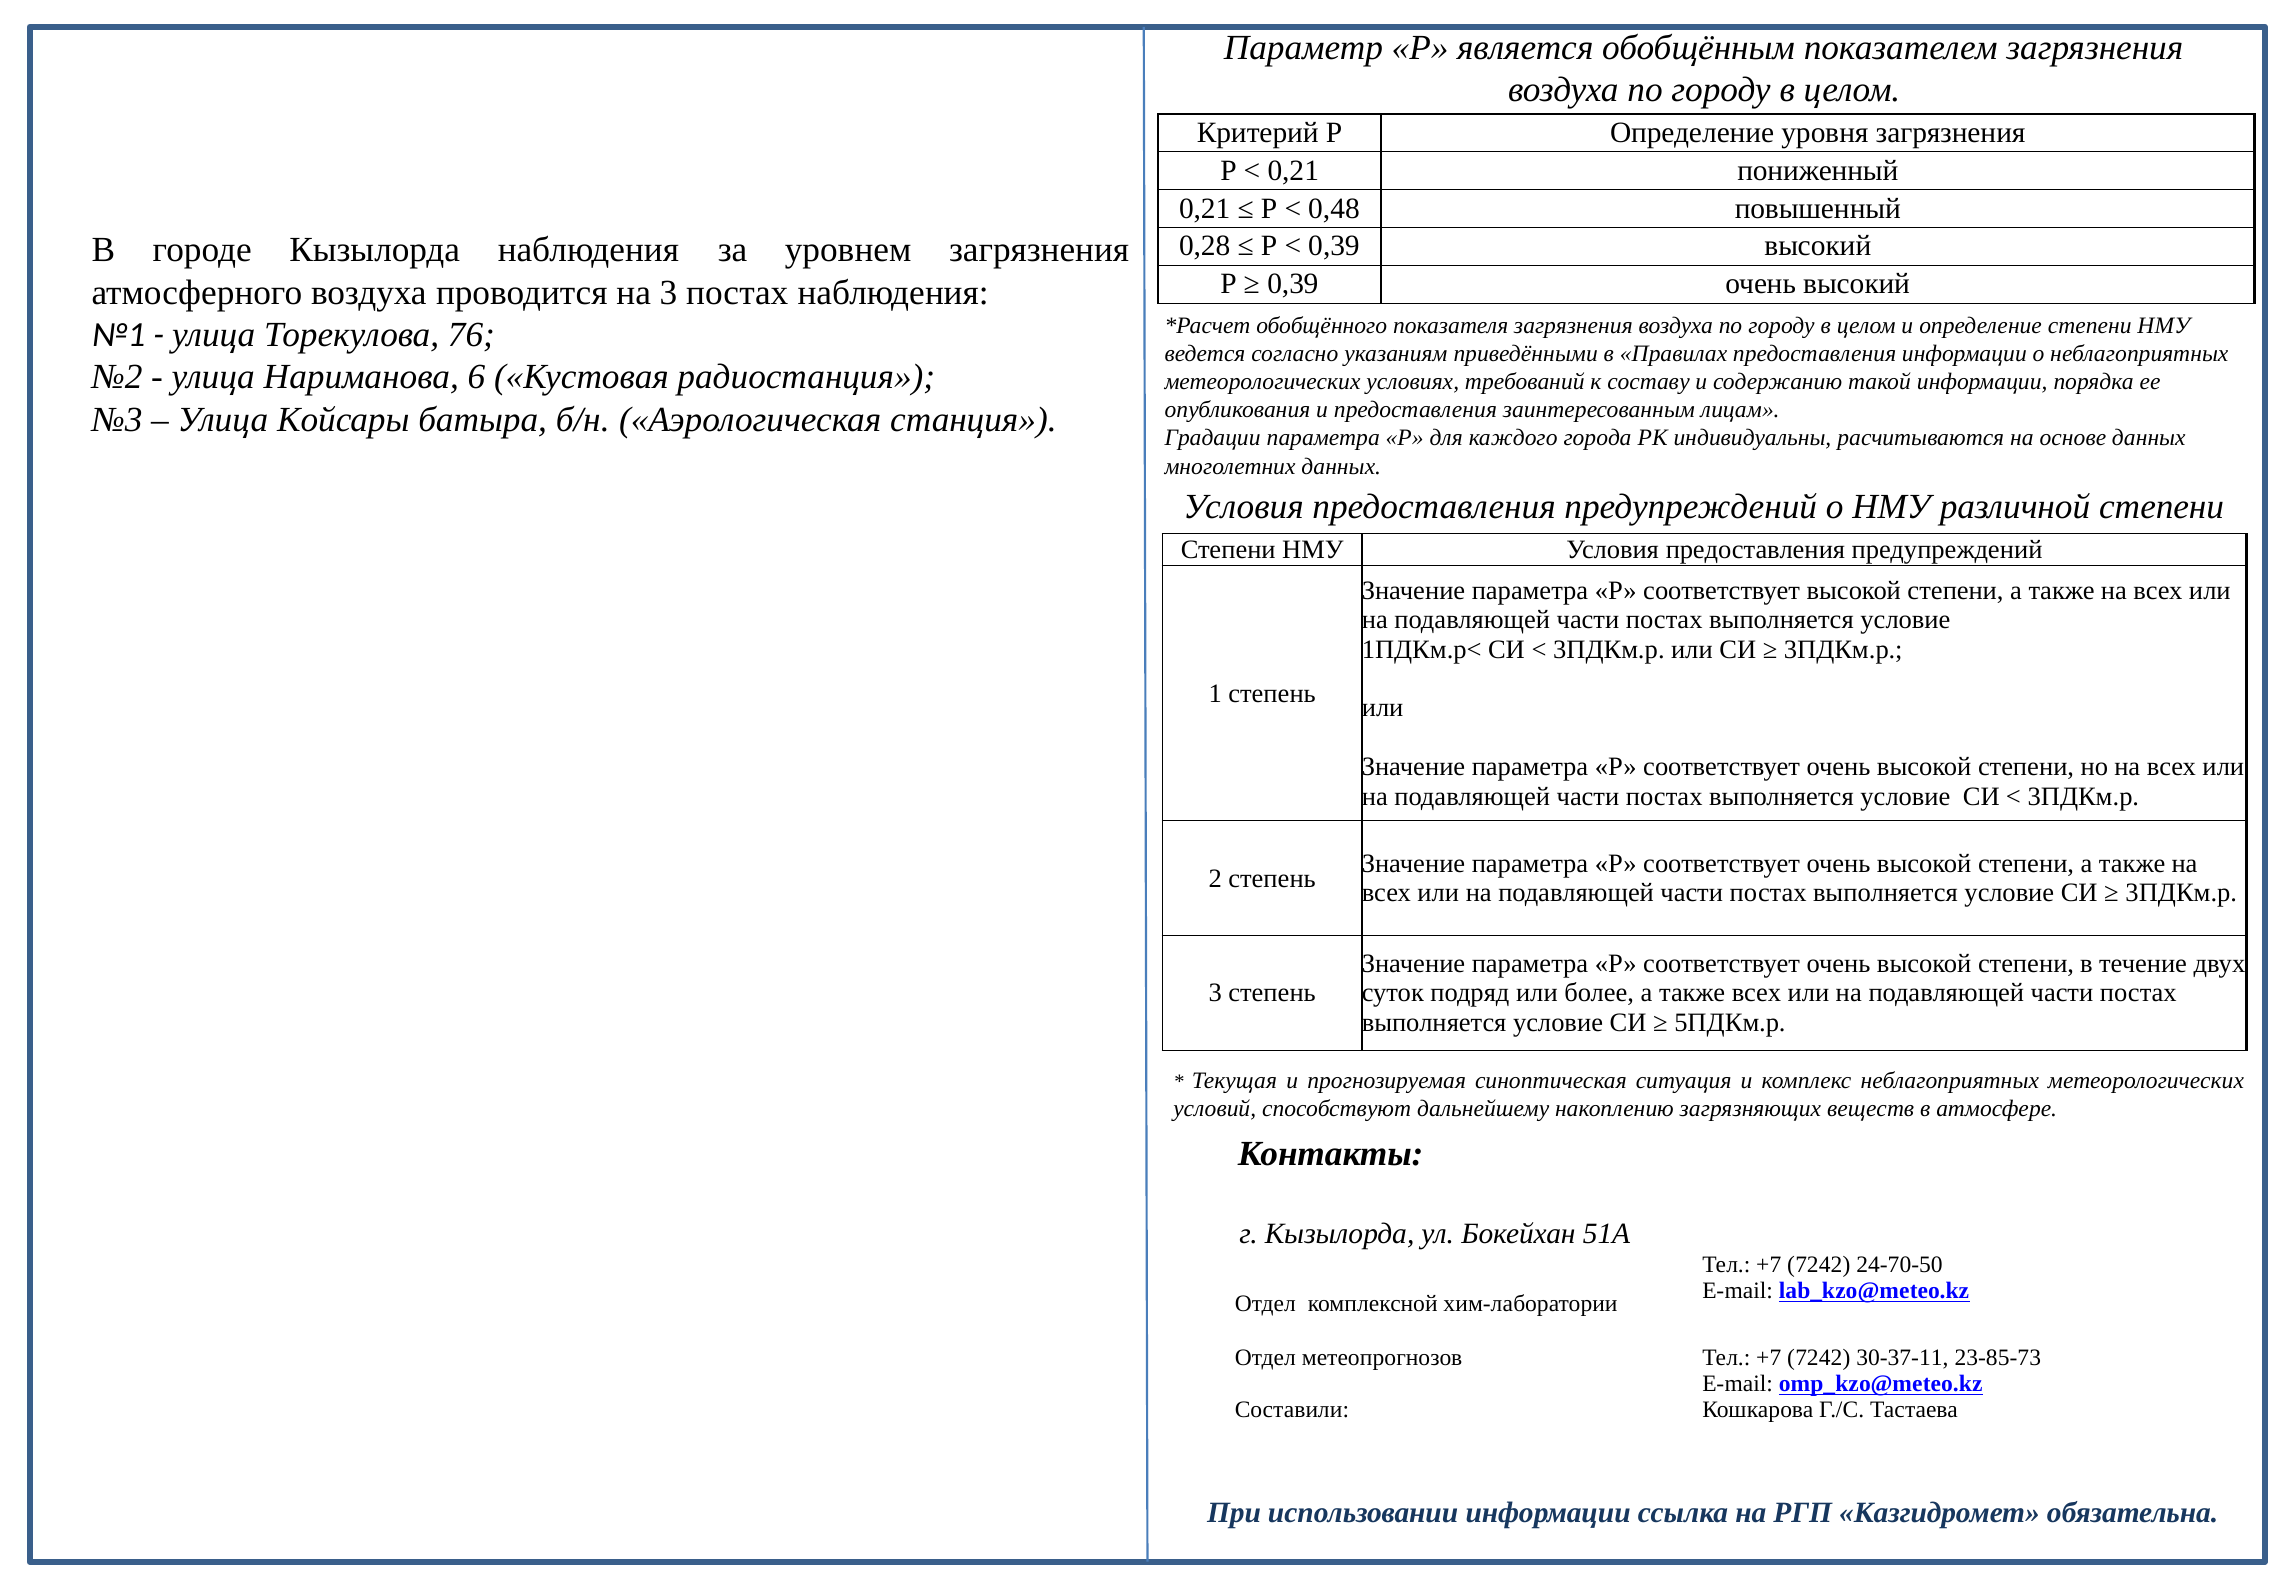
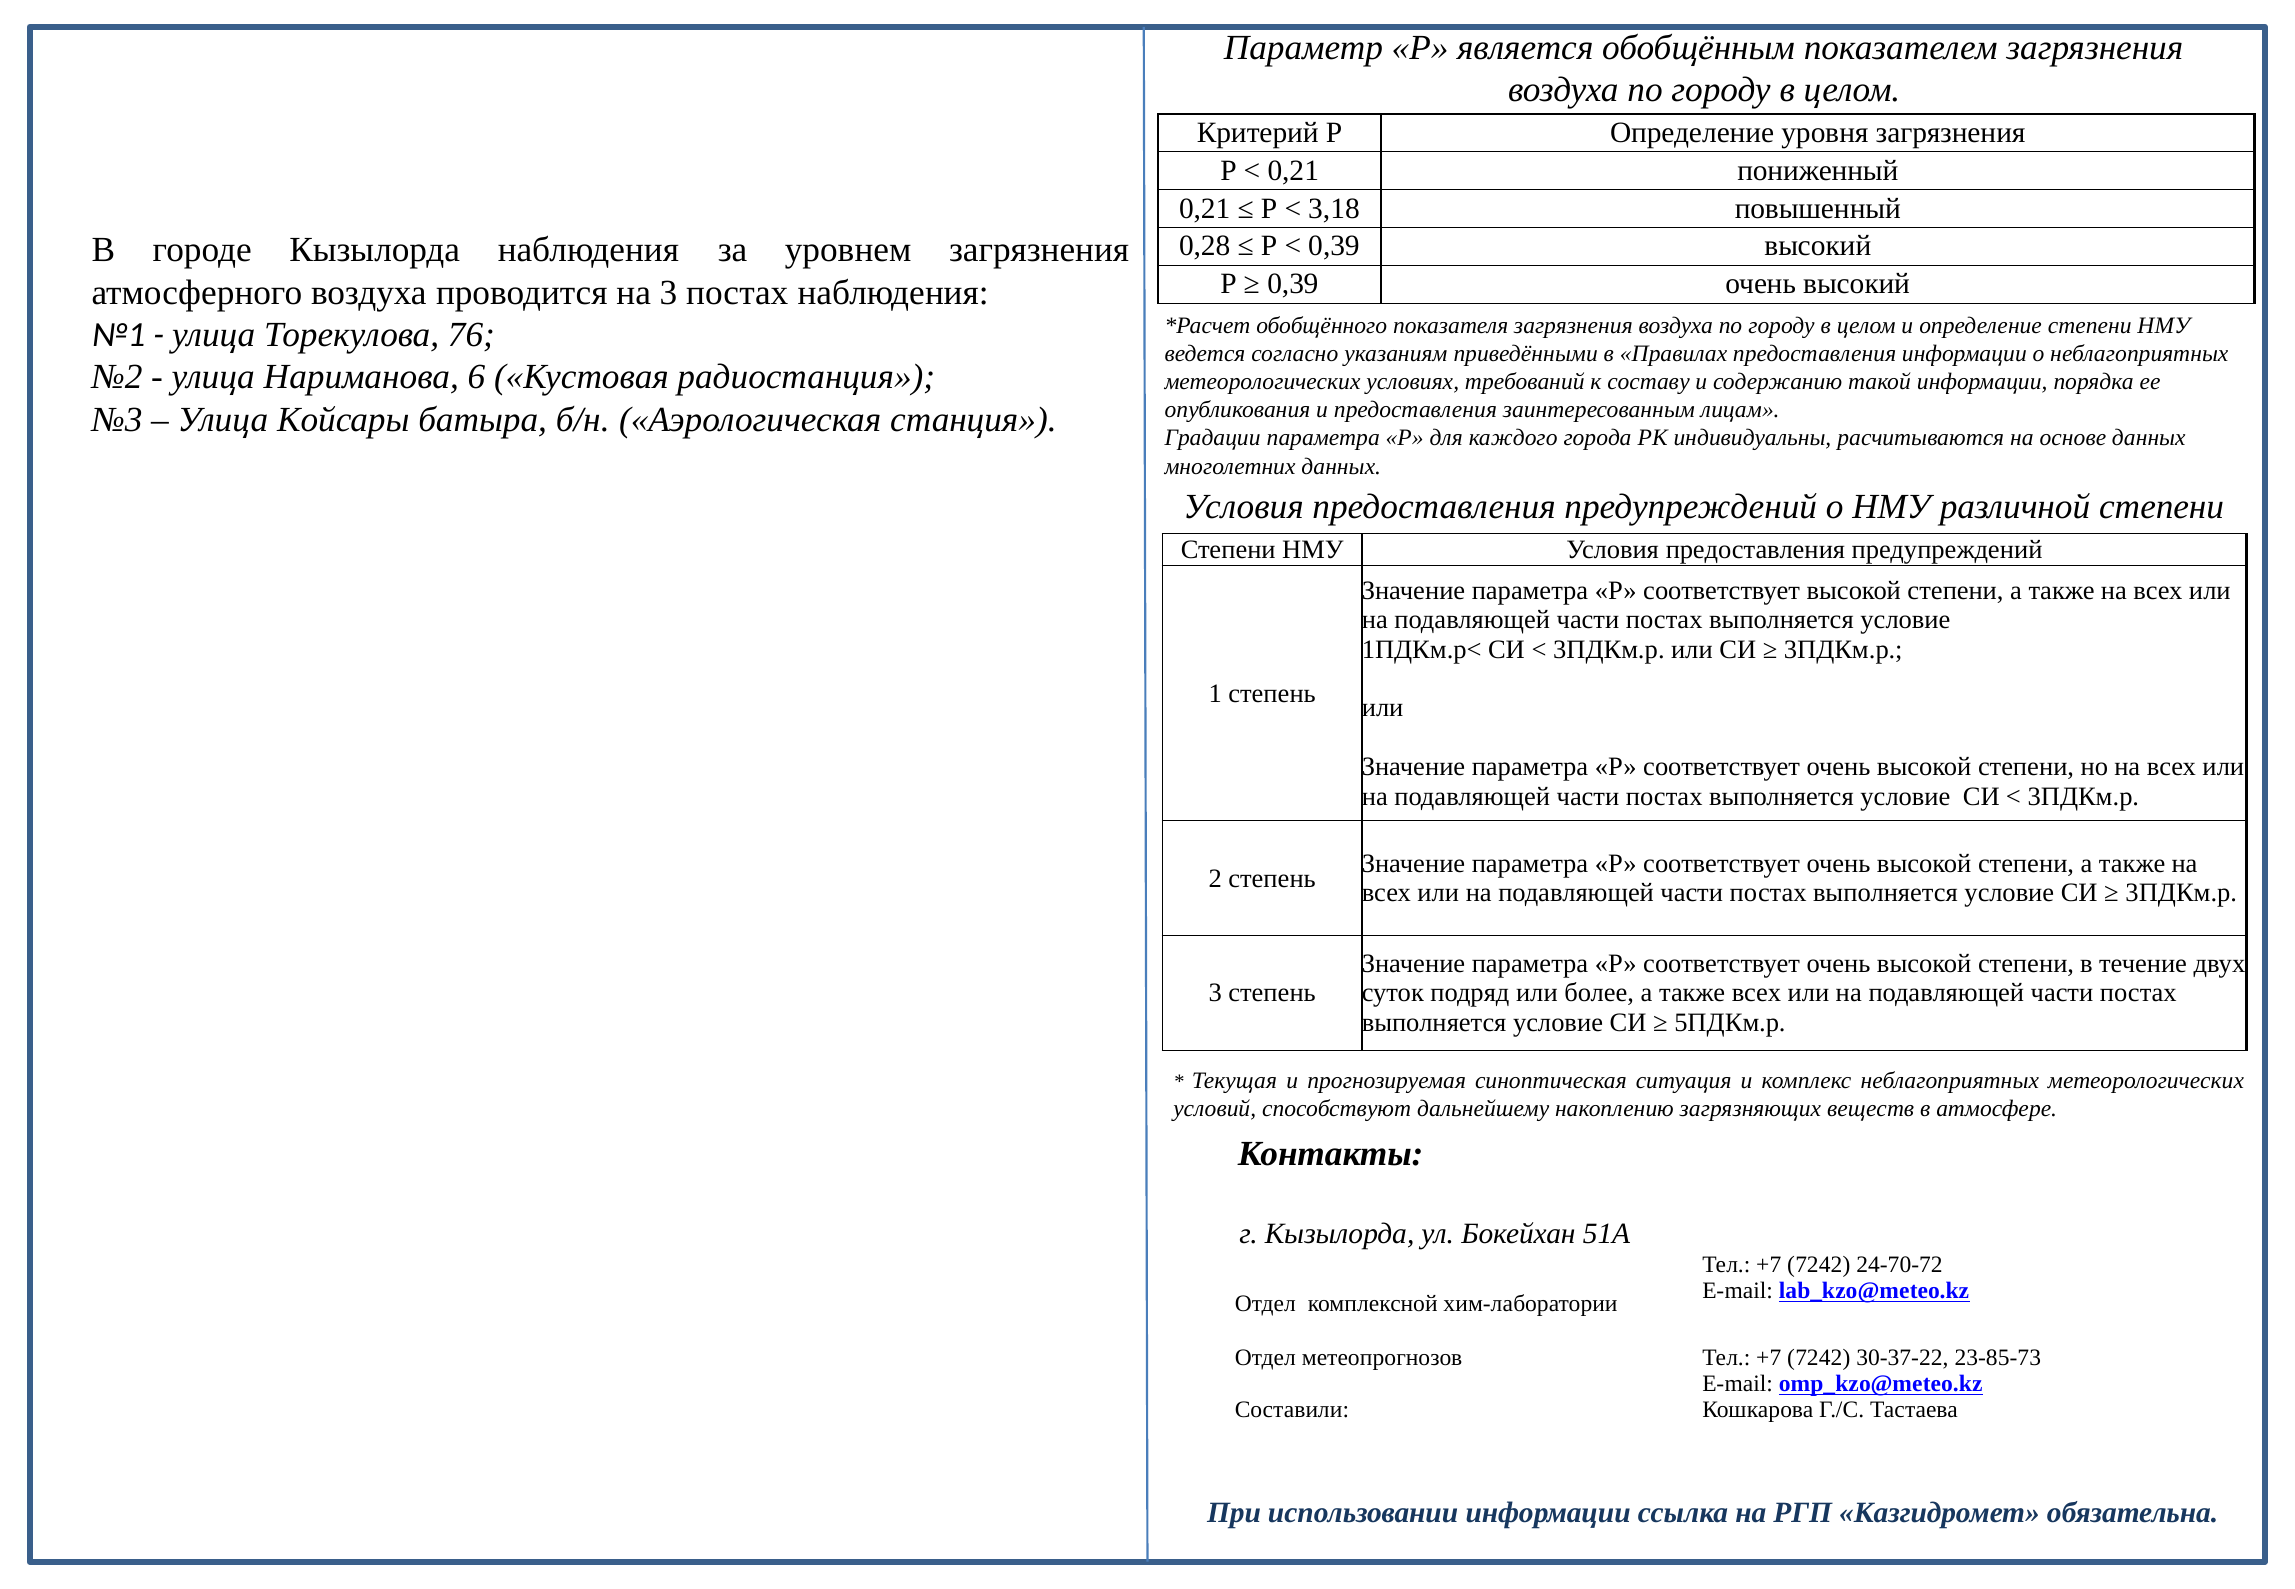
0,48: 0,48 -> 3,18
24-70-50: 24-70-50 -> 24-70-72
30-37-11: 30-37-11 -> 30-37-22
